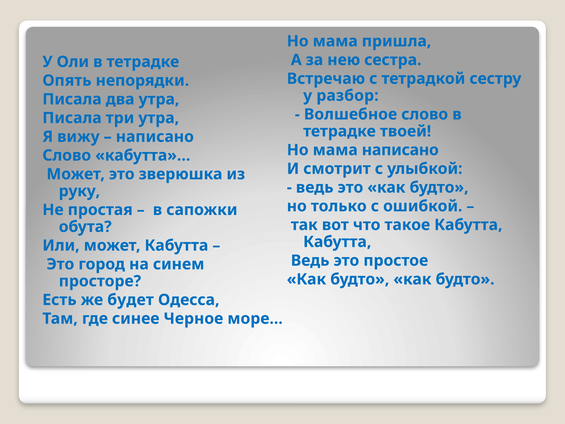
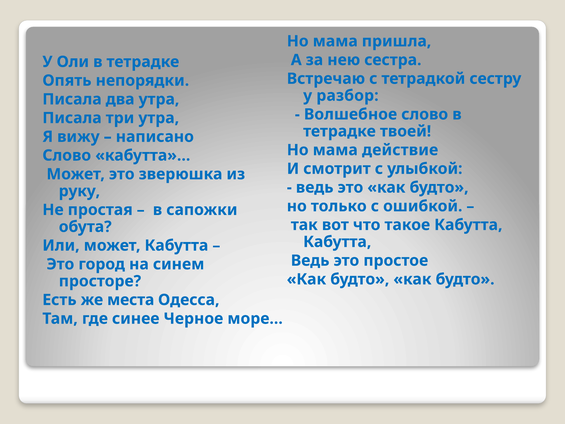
мама написано: написано -> действие
будет: будет -> места
